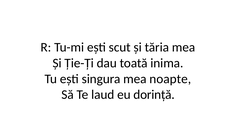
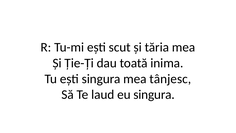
noapte: noapte -> tânjesc
eu dorință: dorință -> singura
